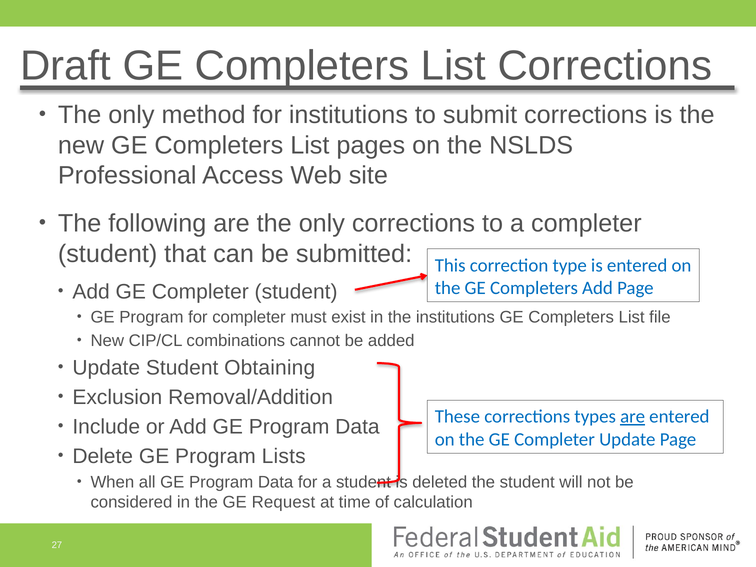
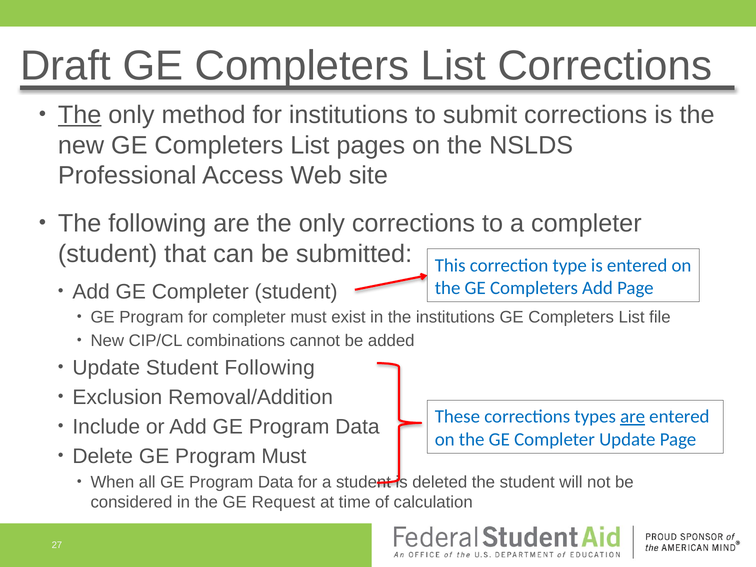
The at (80, 115) underline: none -> present
Student Obtaining: Obtaining -> Following
Program Lists: Lists -> Must
